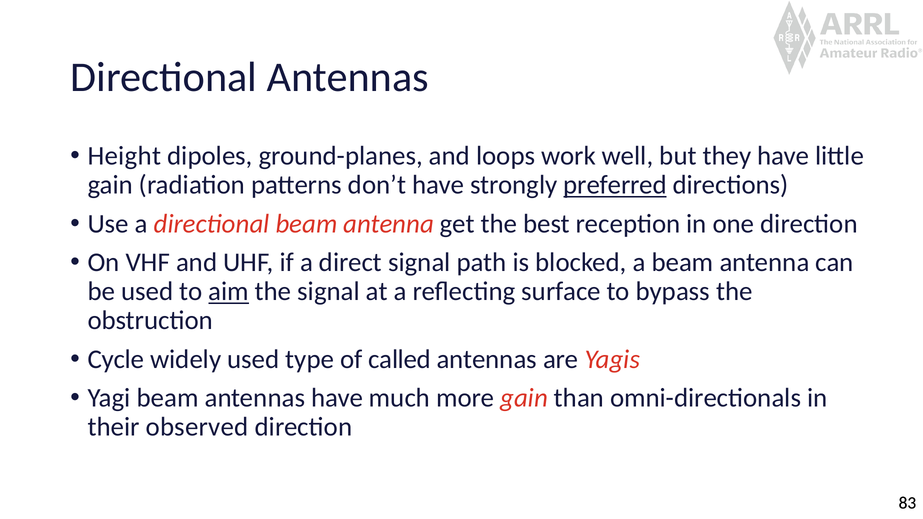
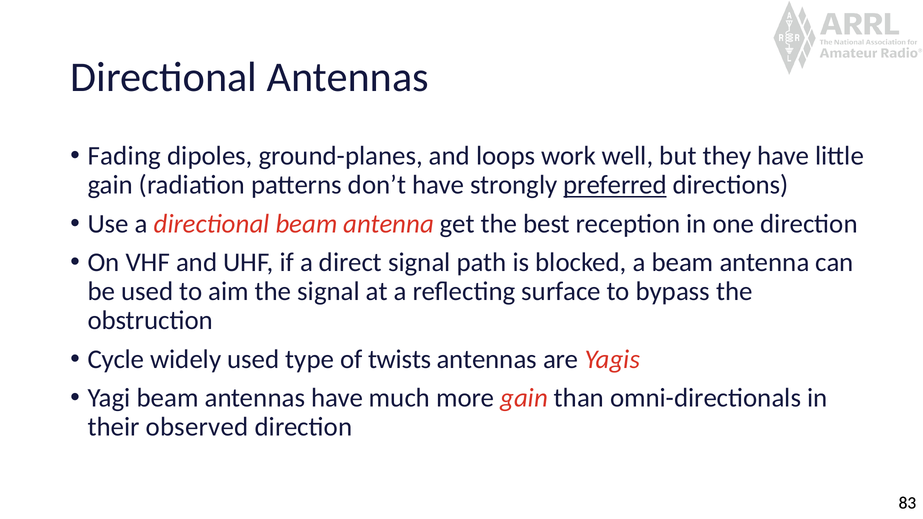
Height: Height -> Fading
aim underline: present -> none
called: called -> twists
